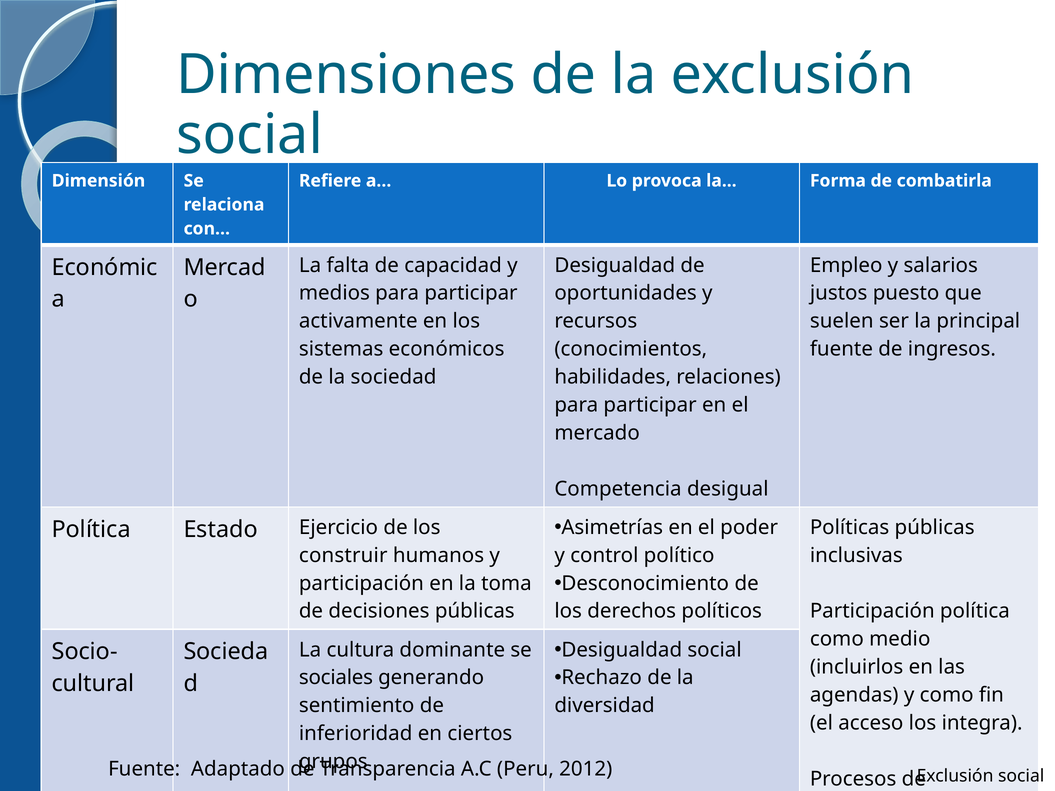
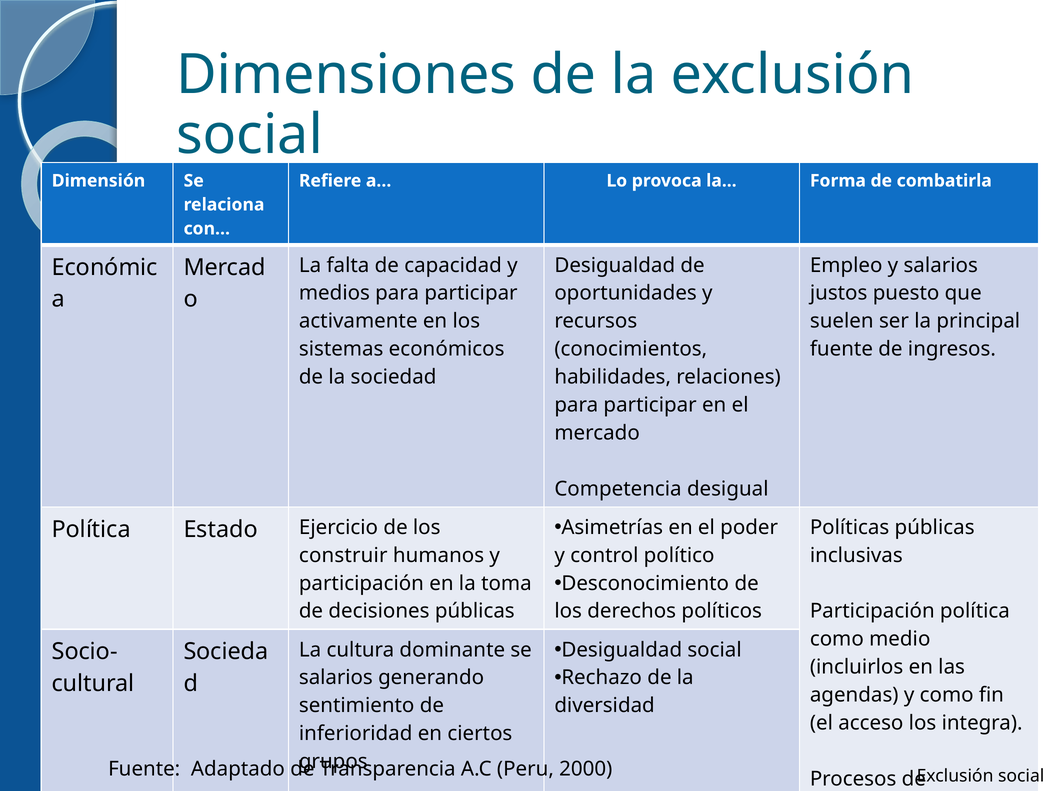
sociales at (336, 678): sociales -> salarios
2012: 2012 -> 2000
